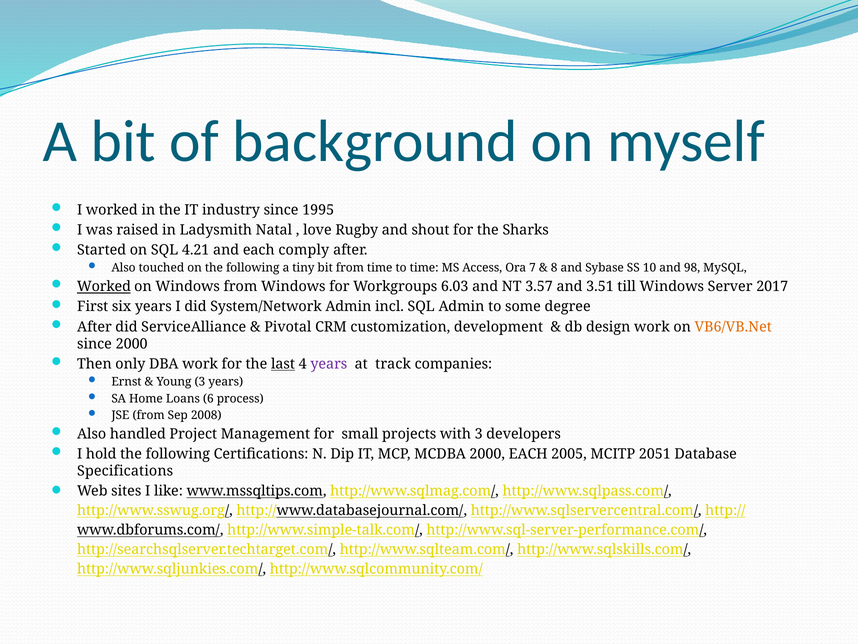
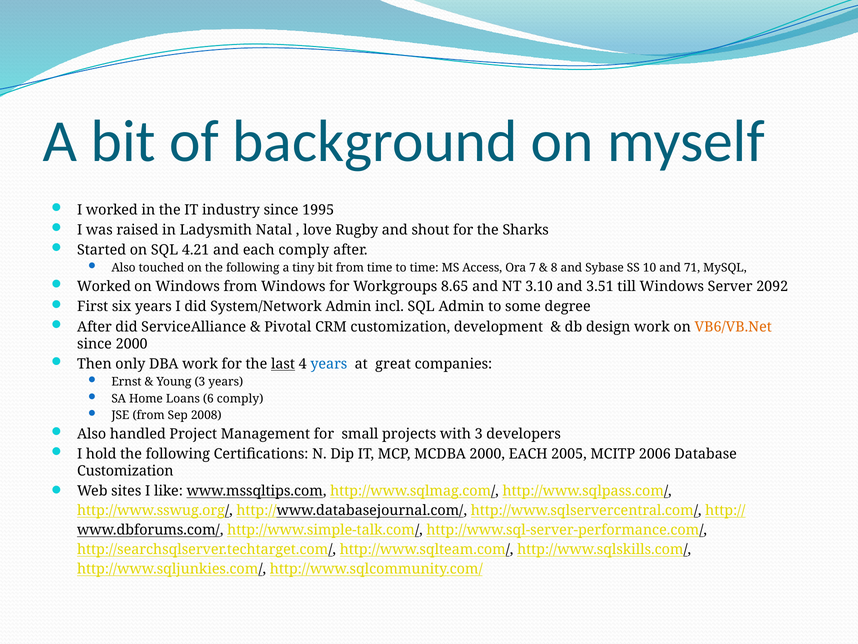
98: 98 -> 71
Worked at (104, 286) underline: present -> none
6.03: 6.03 -> 8.65
3.57: 3.57 -> 3.10
2017: 2017 -> 2092
years at (329, 364) colour: purple -> blue
track: track -> great
6 process: process -> comply
2051: 2051 -> 2006
Specifications at (125, 471): Specifications -> Customization
